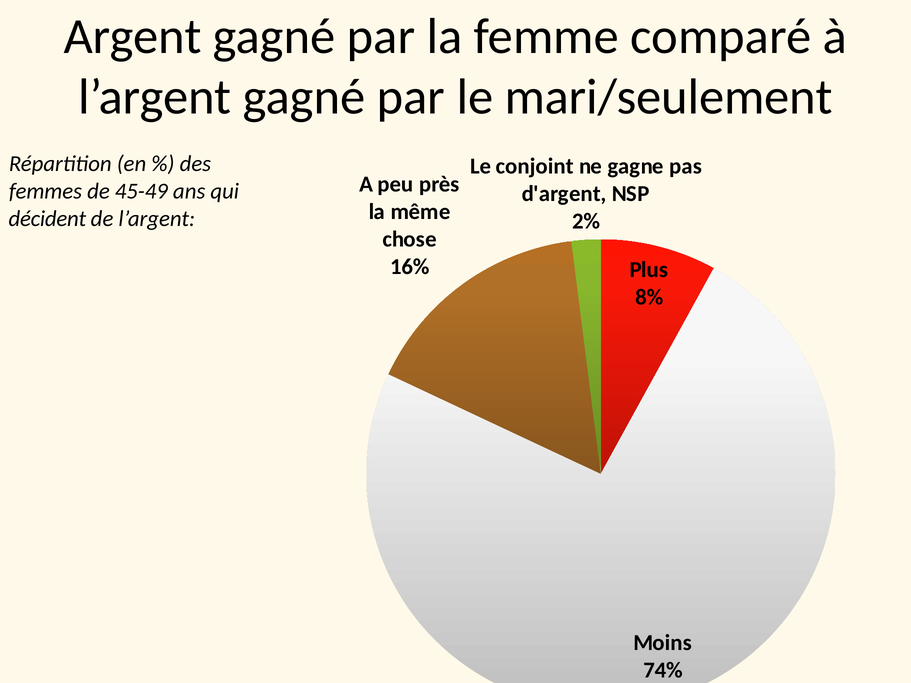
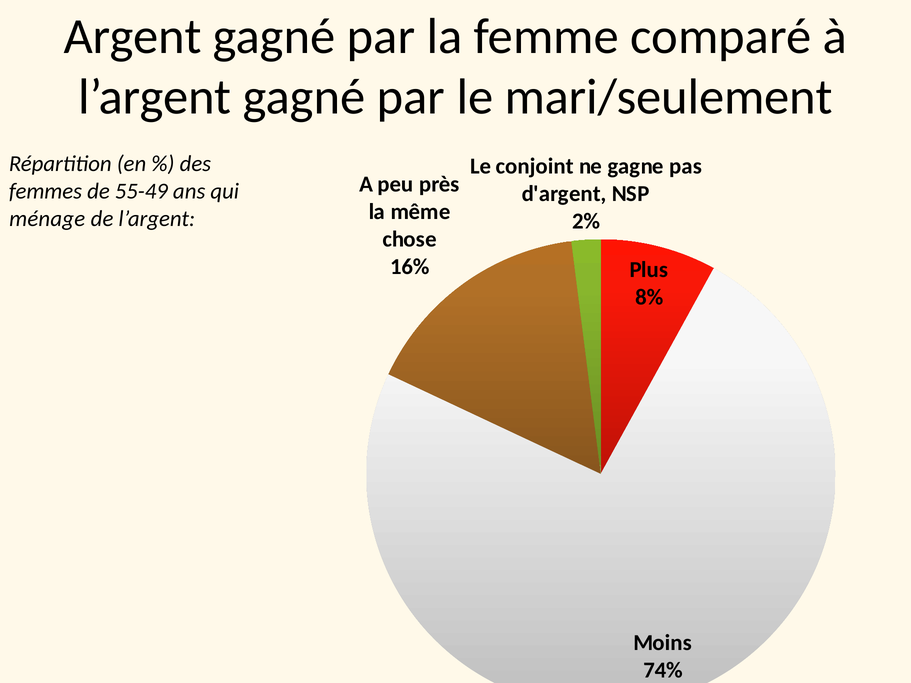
45-49: 45-49 -> 55-49
décident: décident -> ménage
